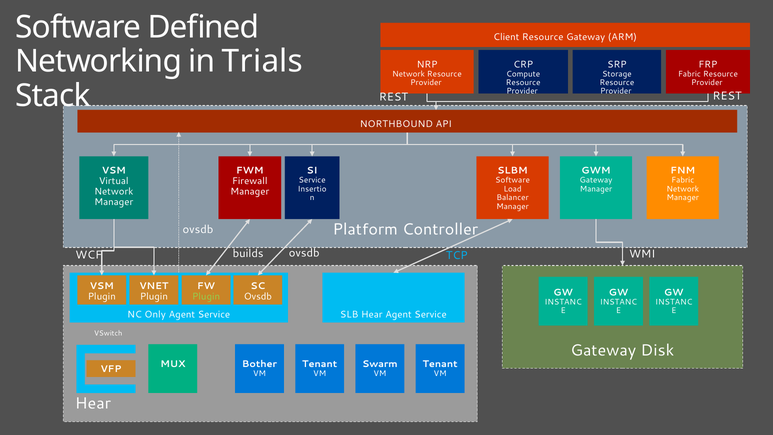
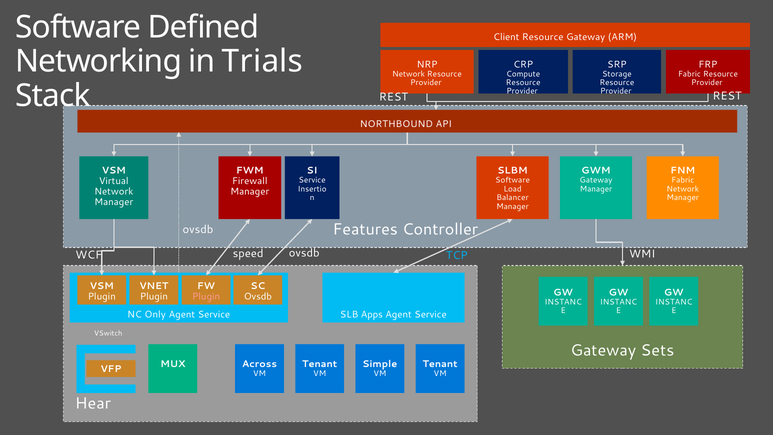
Platform: Platform -> Features
builds: builds -> speed
Plugin at (206, 296) colour: light green -> pink
SLB Hear: Hear -> Apps
Disk: Disk -> Sets
Bother: Bother -> Across
Swarm: Swarm -> Simple
